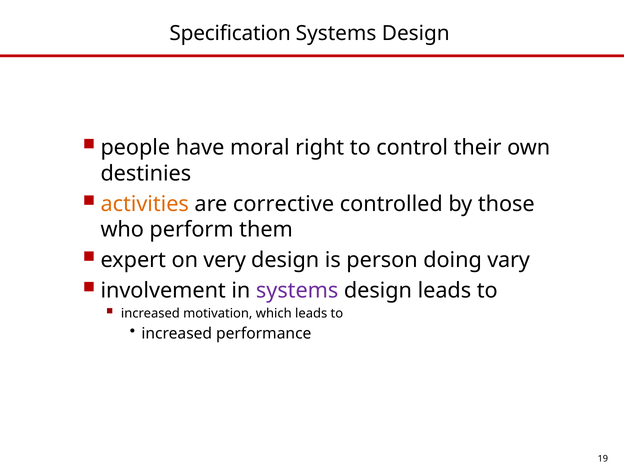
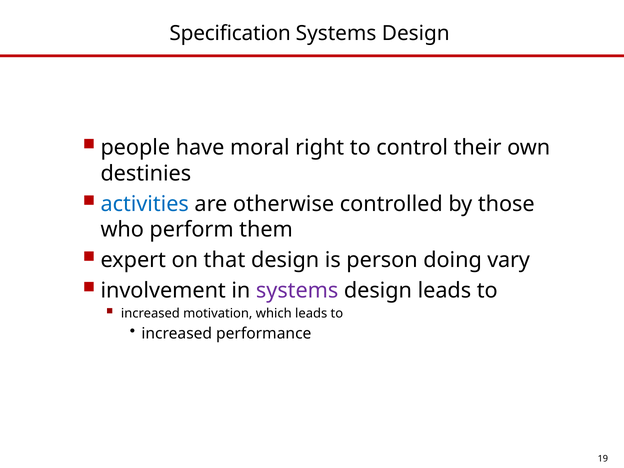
activities colour: orange -> blue
corrective: corrective -> otherwise
very: very -> that
